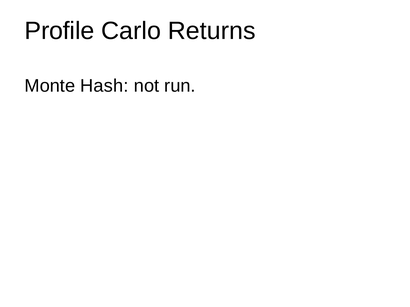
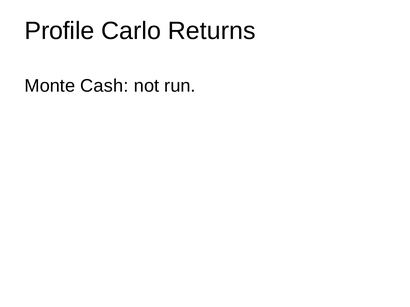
Hash: Hash -> Cash
